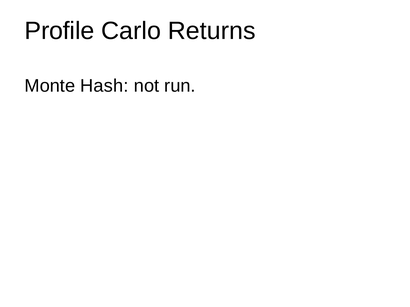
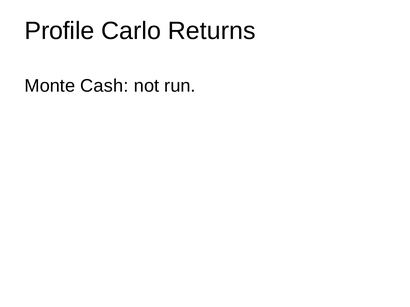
Hash: Hash -> Cash
